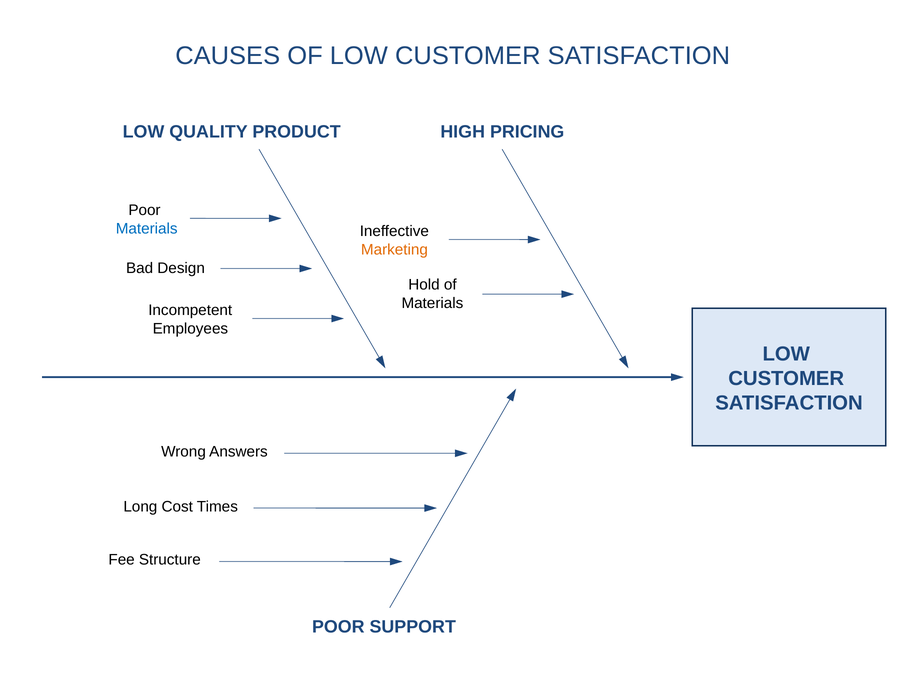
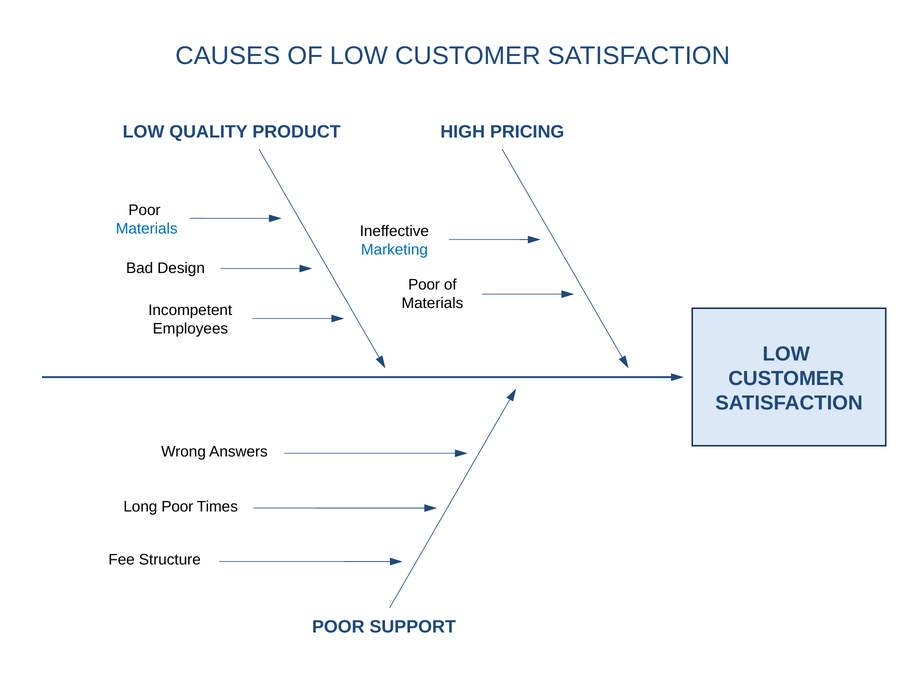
Marketing colour: orange -> blue
Hold at (424, 285): Hold -> Poor
Long Cost: Cost -> Poor
